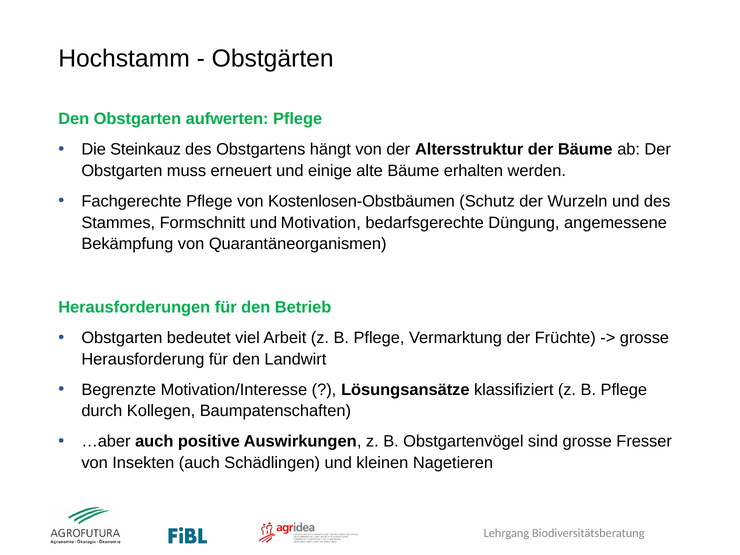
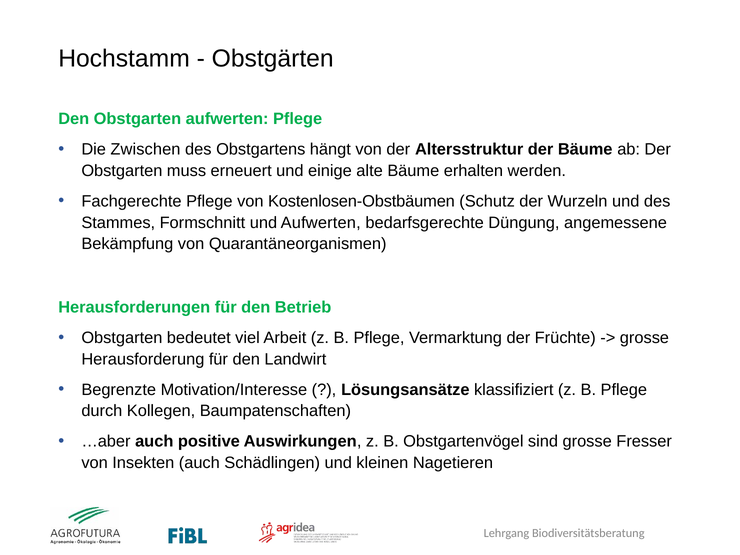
Steinkauz: Steinkauz -> Zwischen
und Motivation: Motivation -> Aufwerten
